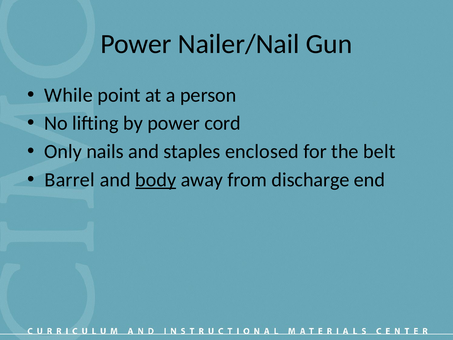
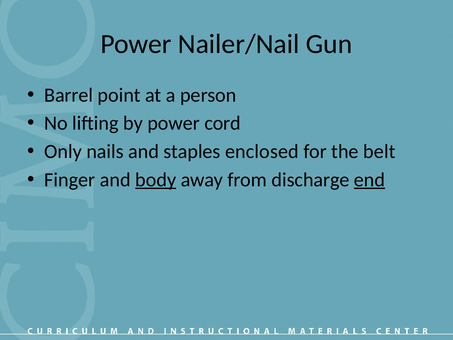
While: While -> Barrel
Barrel: Barrel -> Finger
end underline: none -> present
